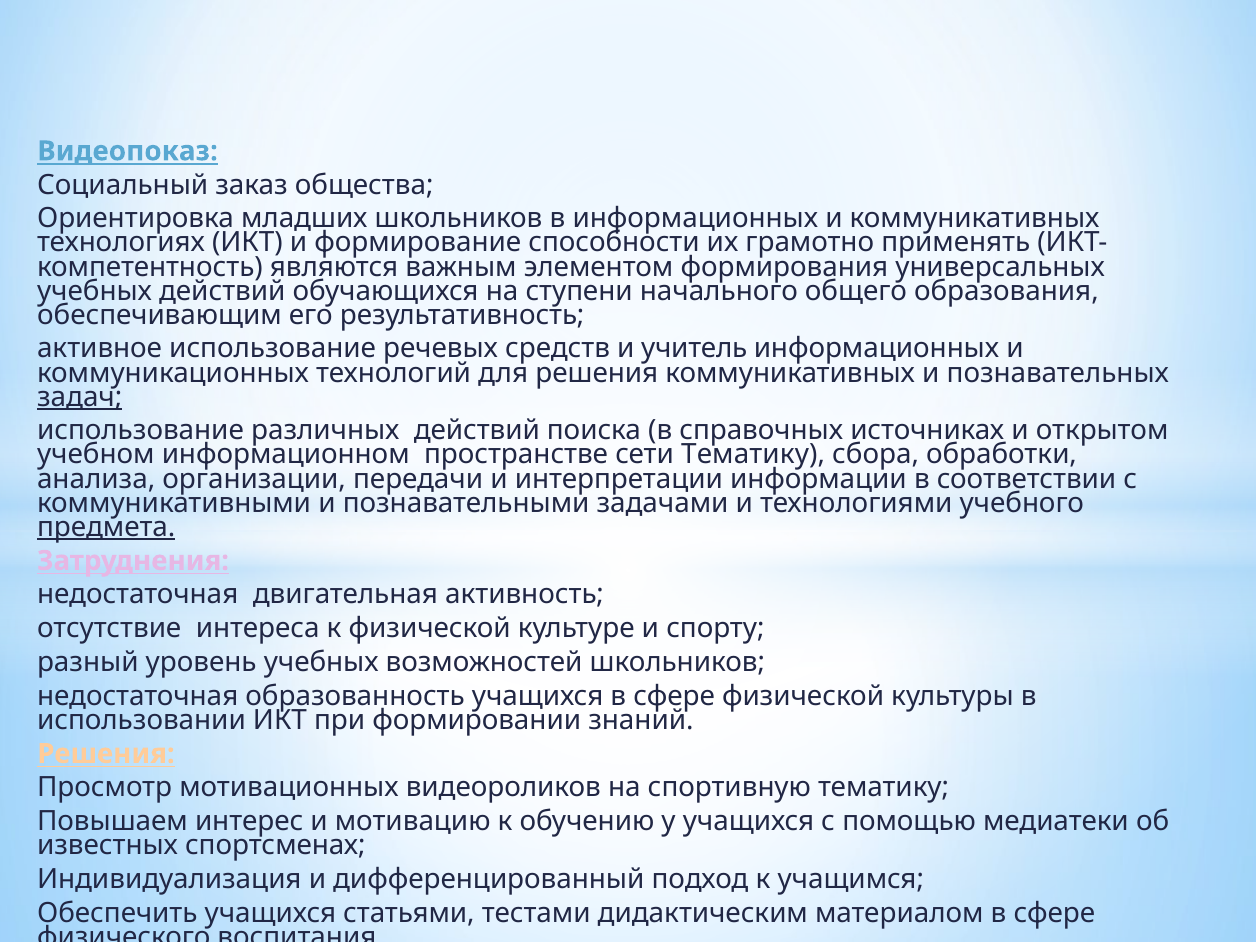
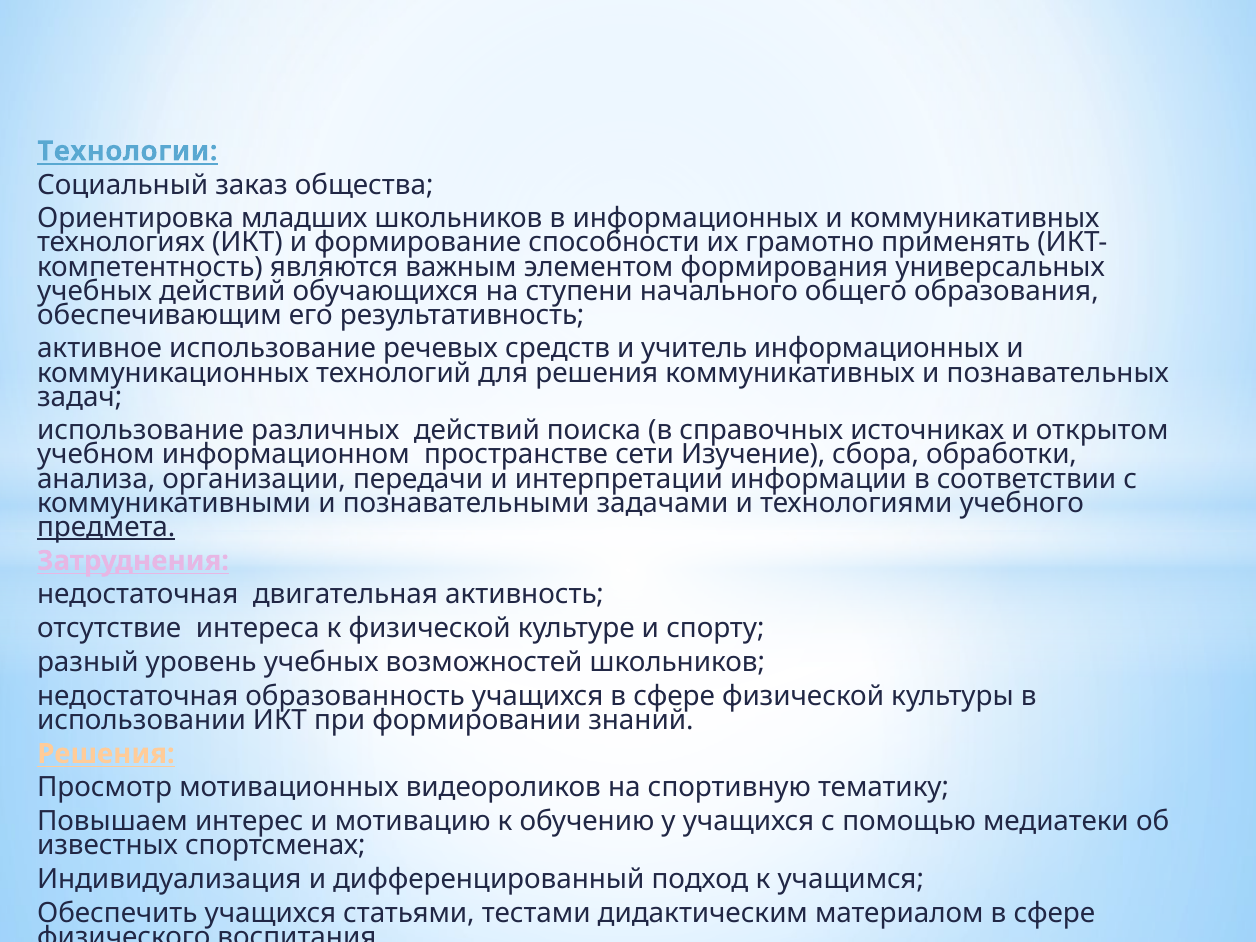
Видеопоказ: Видеопоказ -> Технологии
задач underline: present -> none
сети Тематику: Тематику -> Изучение
